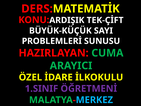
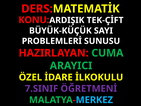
1.SINIF: 1.SINIF -> 7.SINIF
